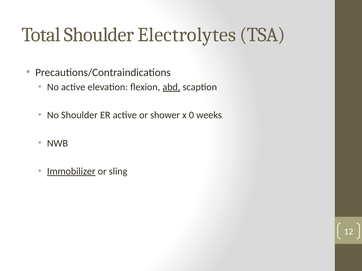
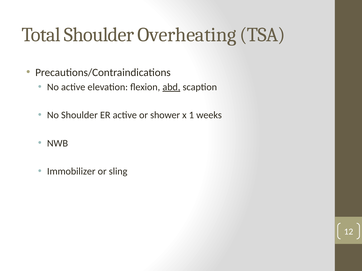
Electrolytes: Electrolytes -> Overheating
0: 0 -> 1
Immobilizer underline: present -> none
